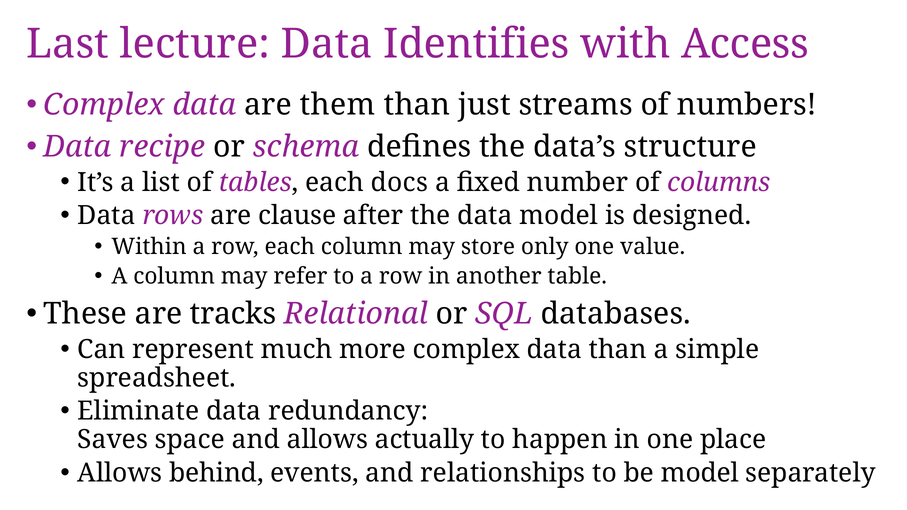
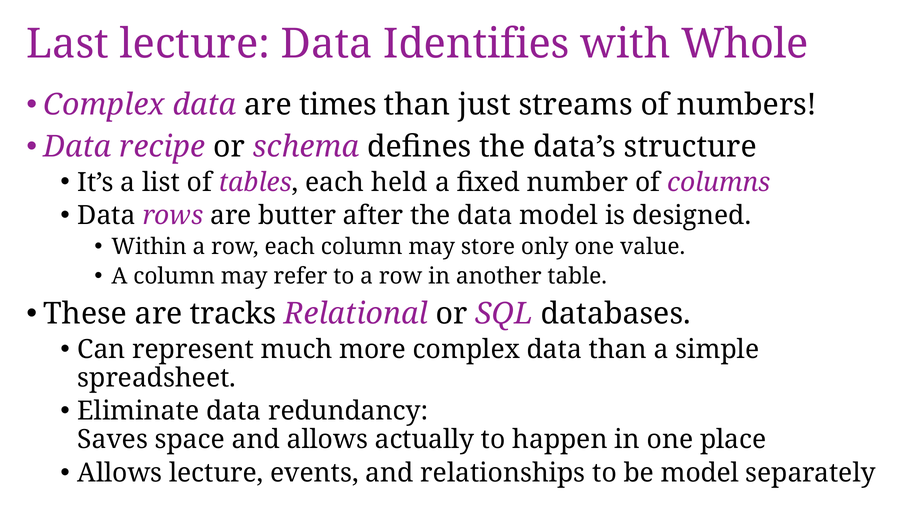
Access: Access -> Whole
them: them -> times
docs: docs -> held
clause: clause -> butter
Allows behind: behind -> lecture
